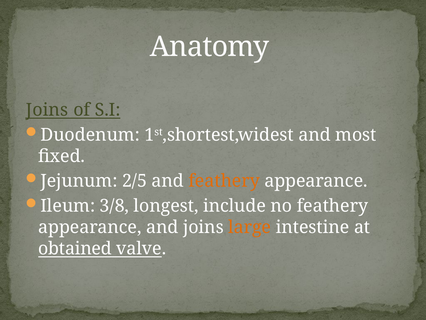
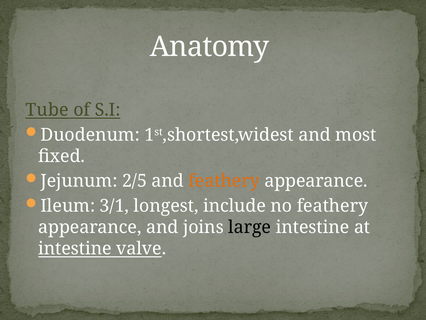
Joins at (47, 110): Joins -> Tube
3/8: 3/8 -> 3/1
large colour: orange -> black
obtained at (75, 248): obtained -> intestine
